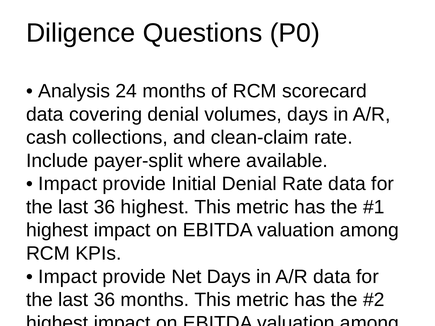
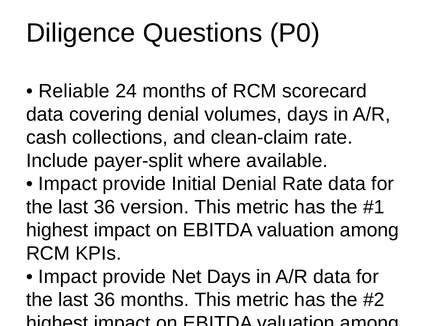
Analysis: Analysis -> Reliable
36 highest: highest -> version
